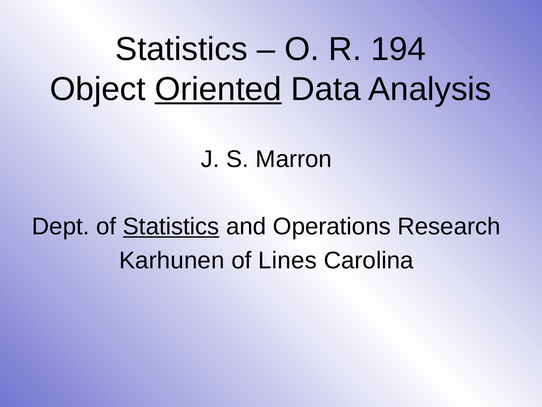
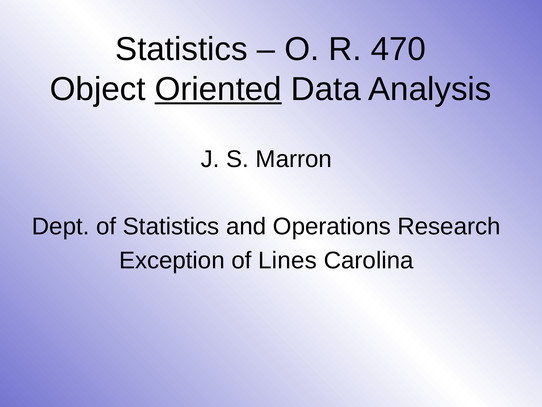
194: 194 -> 470
Statistics at (171, 226) underline: present -> none
Karhunen: Karhunen -> Exception
